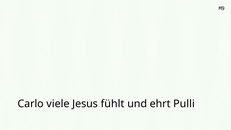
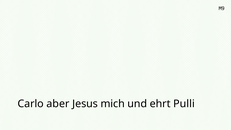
viele: viele -> aber
fühlt: fühlt -> mich
